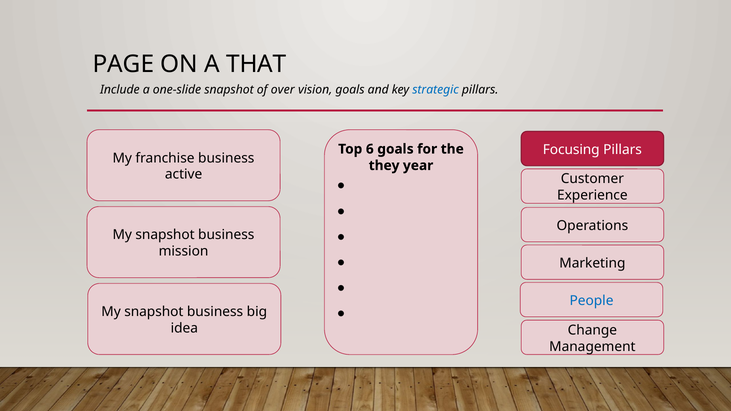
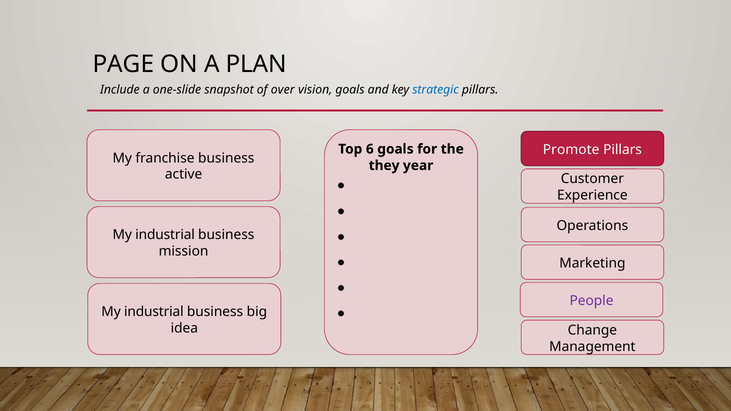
THAT: THAT -> PLAN
Focusing: Focusing -> Promote
snapshot at (165, 235): snapshot -> industrial
People colour: blue -> purple
snapshot at (154, 312): snapshot -> industrial
